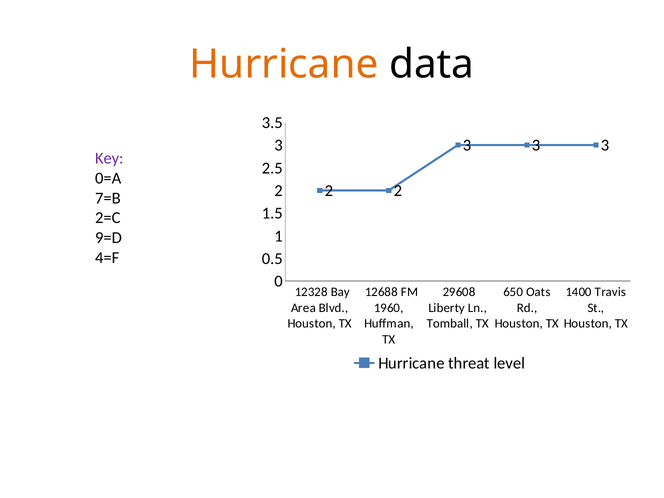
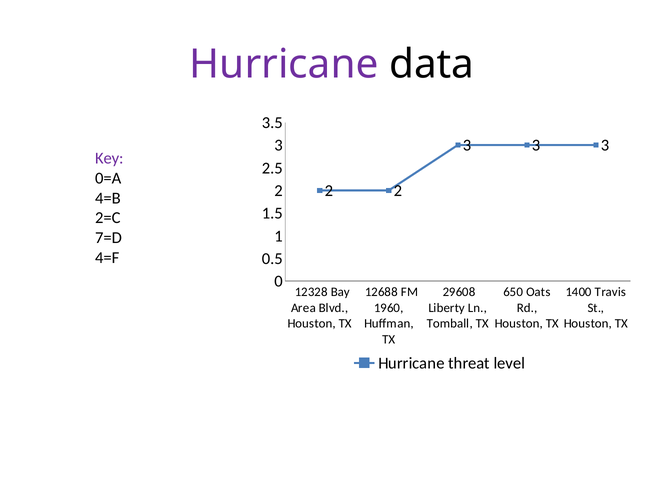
Hurricane at (284, 64) colour: orange -> purple
7=B: 7=B -> 4=B
9=D: 9=D -> 7=D
